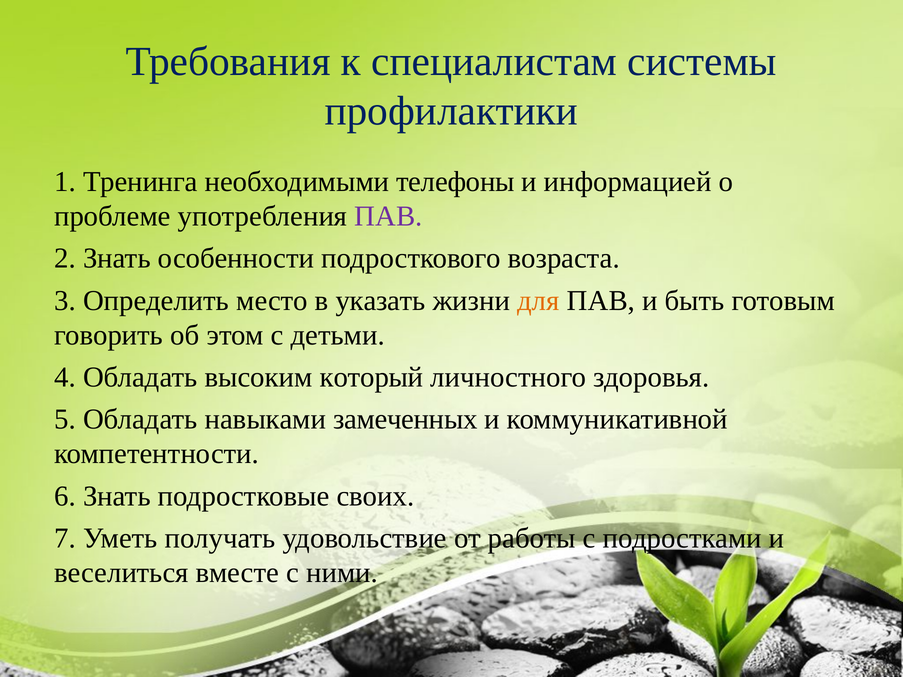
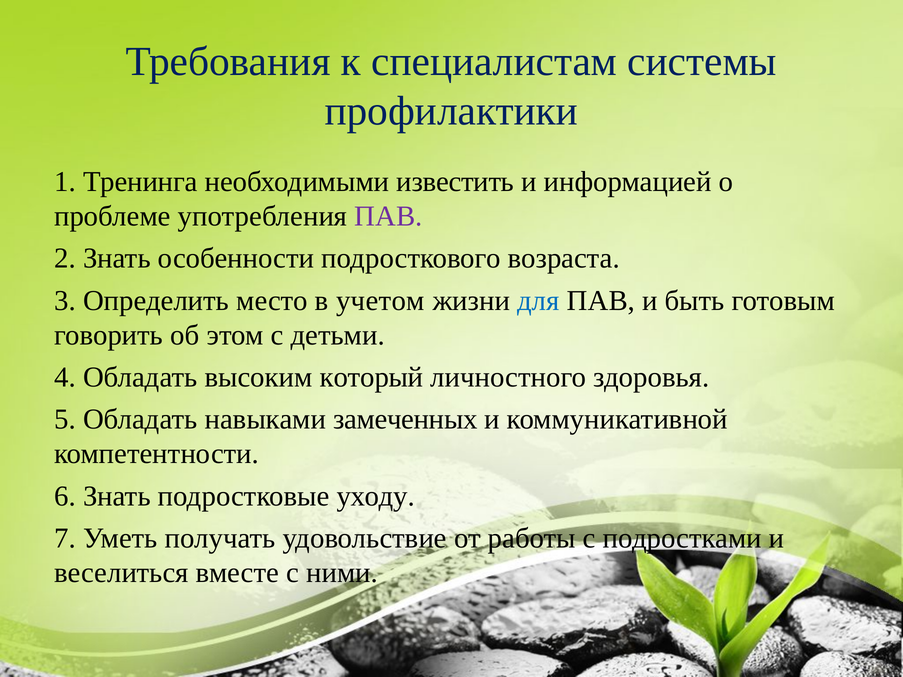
телефоны: телефоны -> известить
указать: указать -> учетом
для colour: orange -> blue
своих: своих -> уходу
